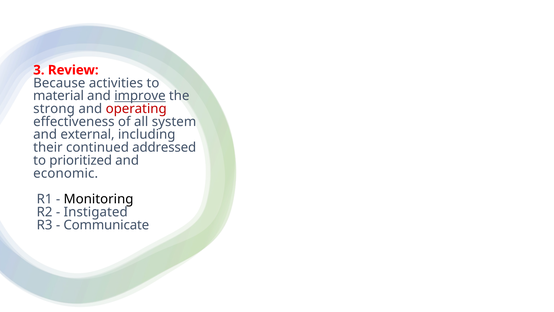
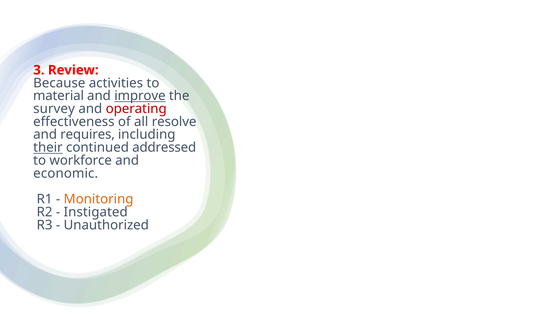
strong: strong -> survey
system: system -> resolve
external: external -> requires
their underline: none -> present
prioritized: prioritized -> workforce
Monitoring colour: black -> orange
Communicate: Communicate -> Unauthorized
